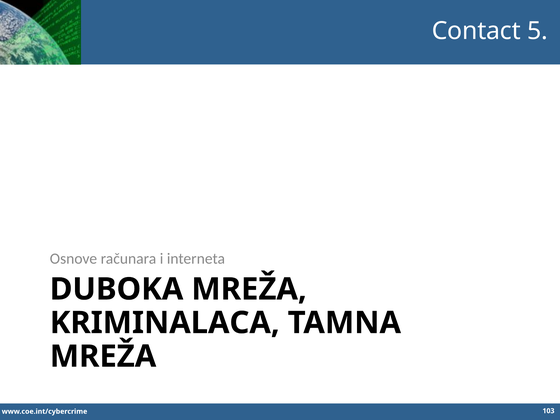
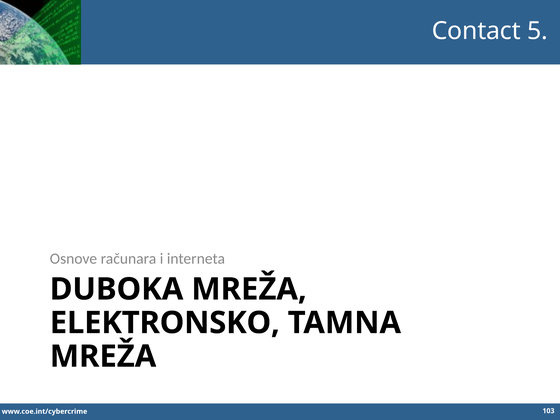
KRIMINALACA: KRIMINALACA -> ELEKTRONSKO
